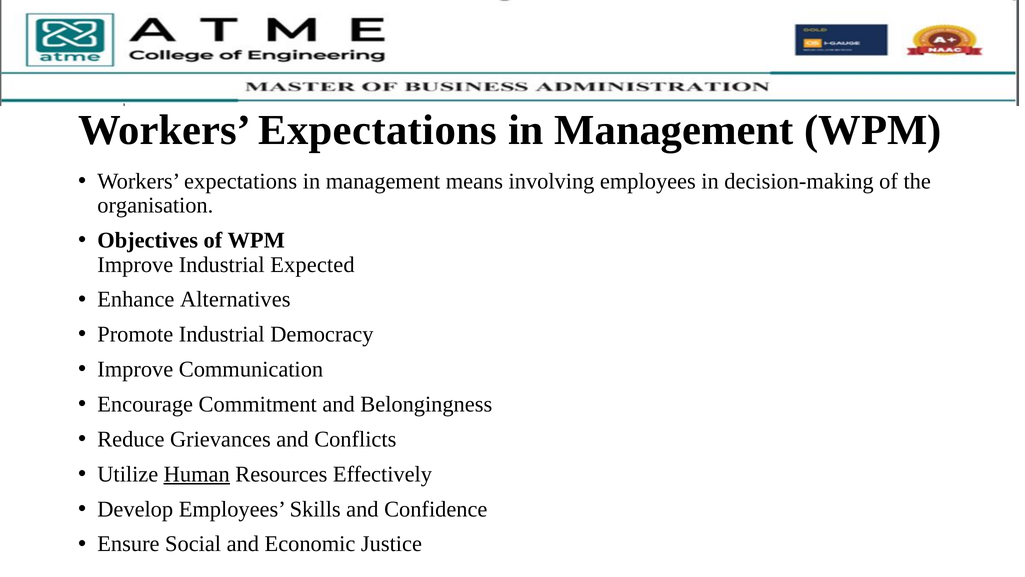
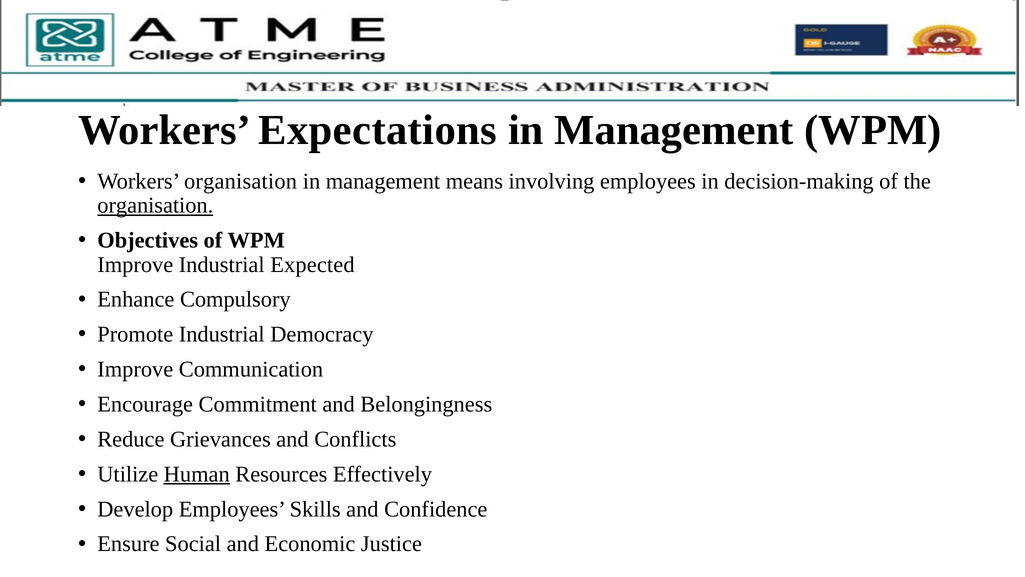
expectations at (241, 181): expectations -> organisation
organisation at (155, 205) underline: none -> present
Alternatives: Alternatives -> Compulsory
